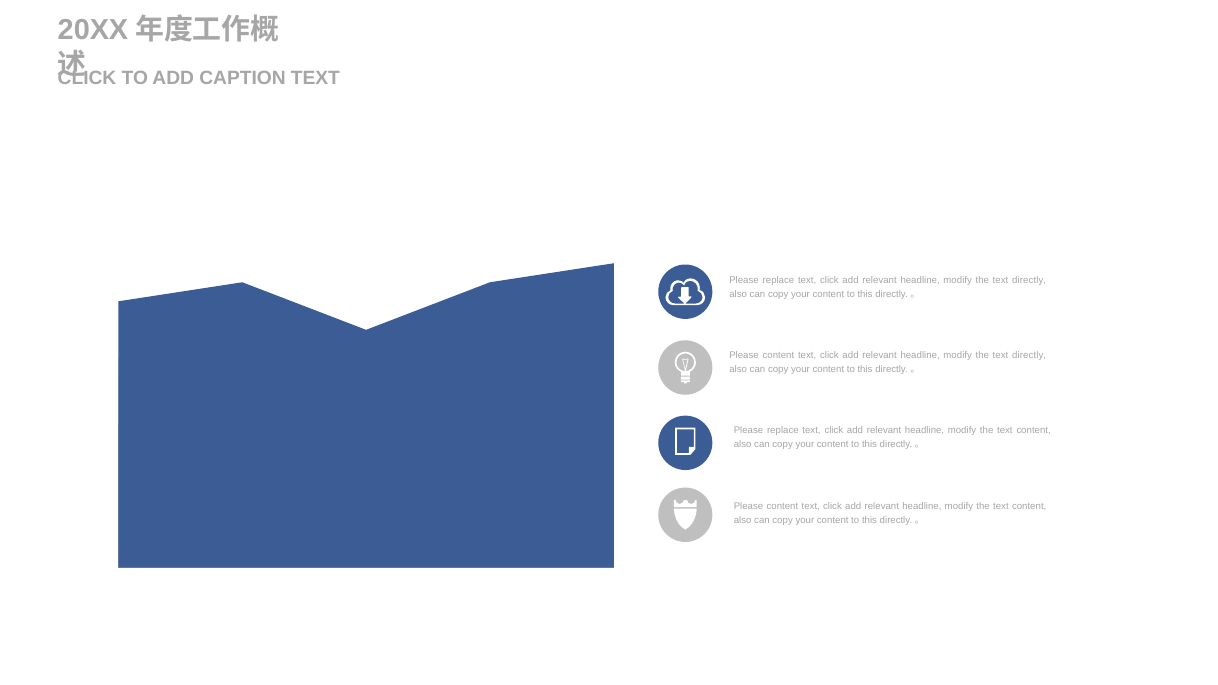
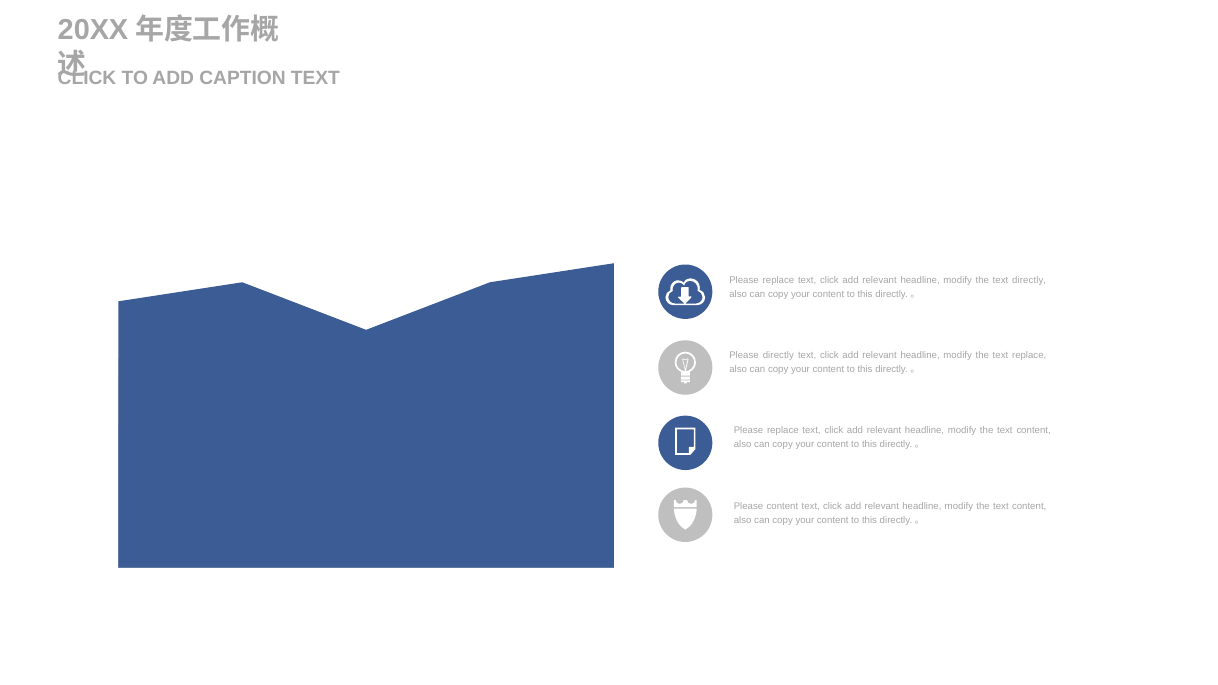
content at (778, 355): content -> directly
directly at (1029, 355): directly -> replace
